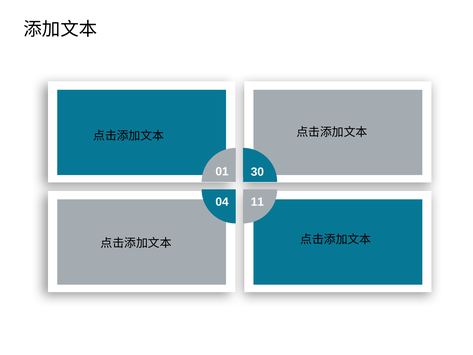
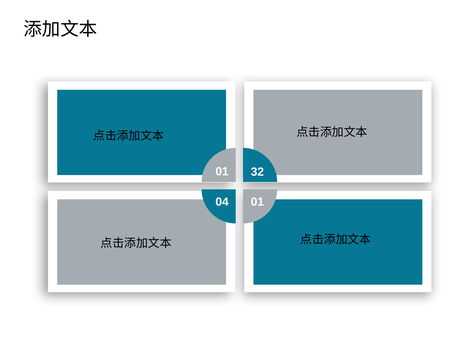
30: 30 -> 32
04 11: 11 -> 01
